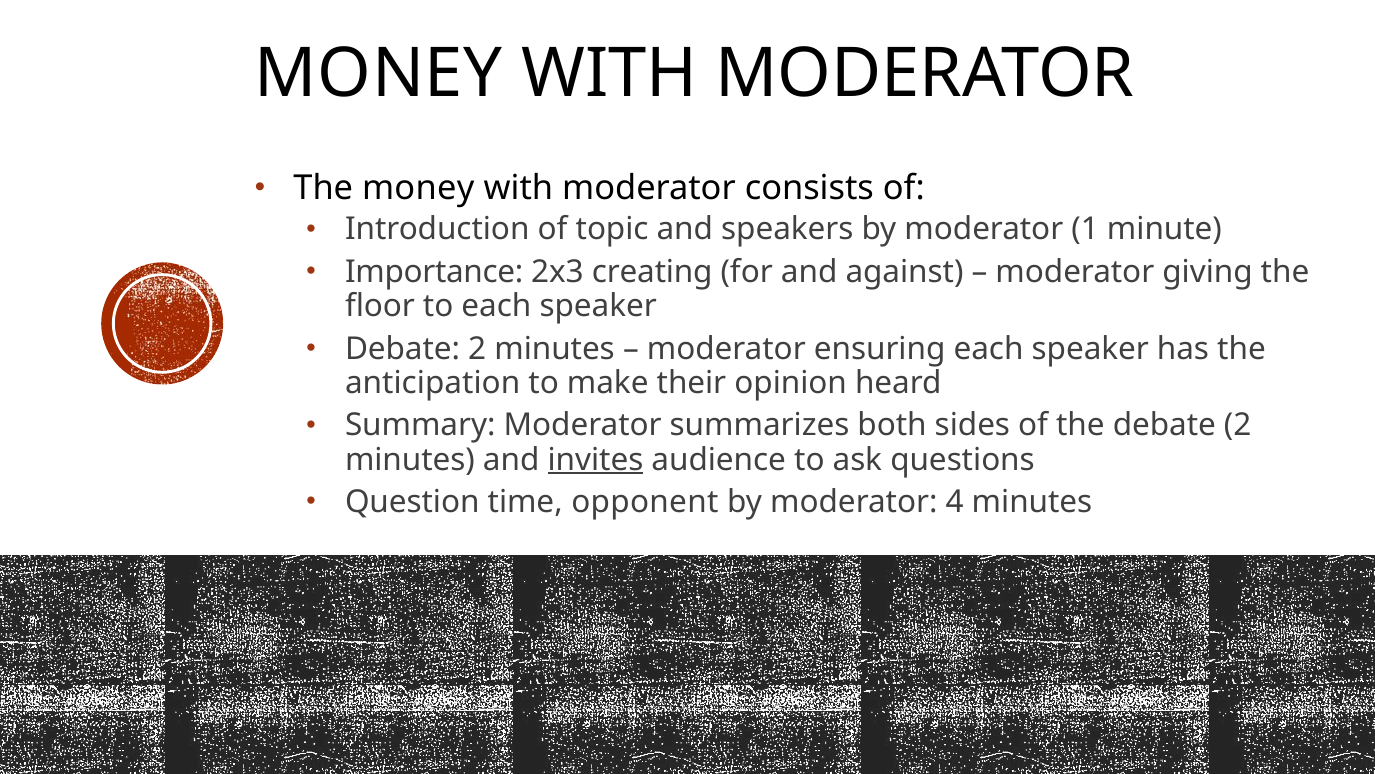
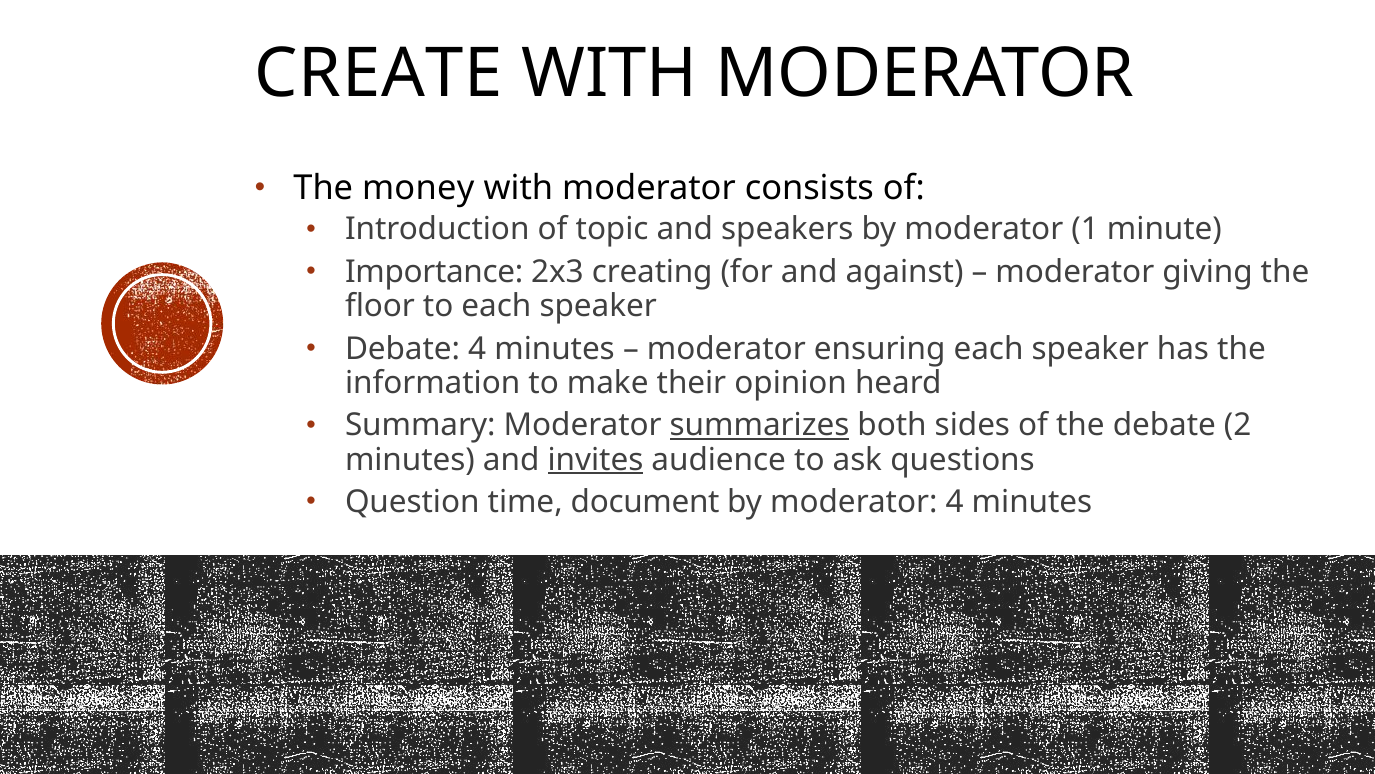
MONEY at (379, 74): MONEY -> CREATE
2 at (477, 349): 2 -> 4
anticipation: anticipation -> information
summarizes underline: none -> present
opponent: opponent -> document
